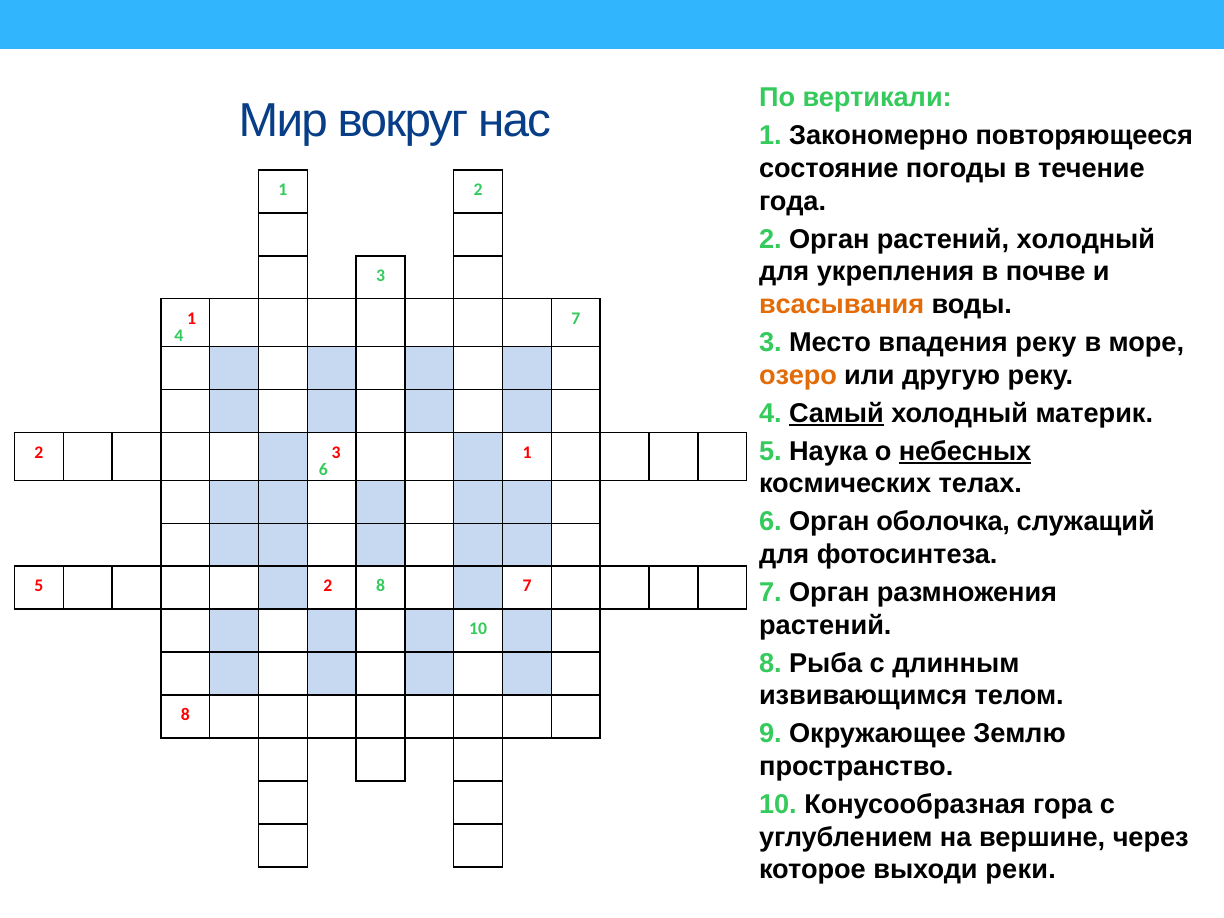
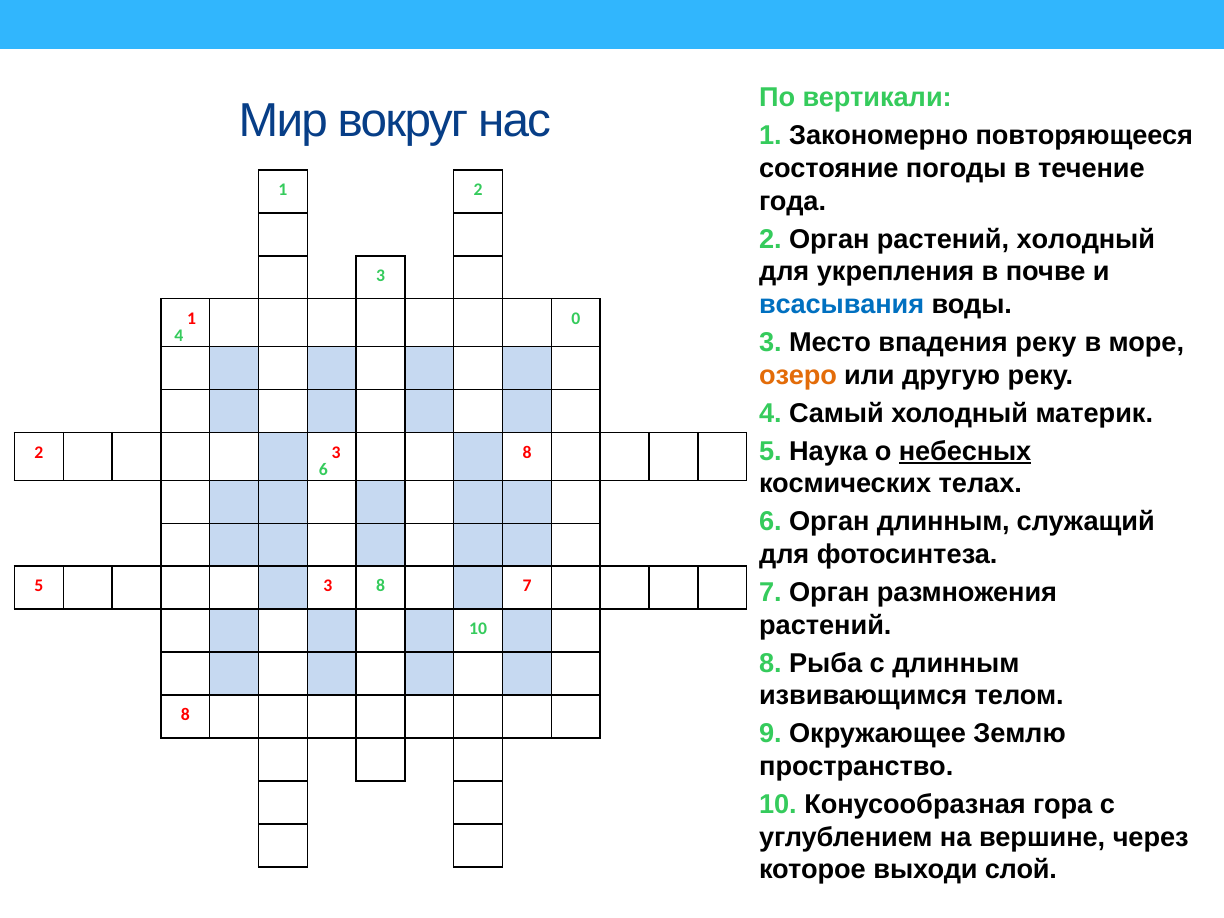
всасывания colour: orange -> blue
1 7: 7 -> 0
Самый underline: present -> none
1 at (527, 452): 1 -> 8
Орган оболочка: оболочка -> длинным
5 2: 2 -> 3
реки: реки -> слой
